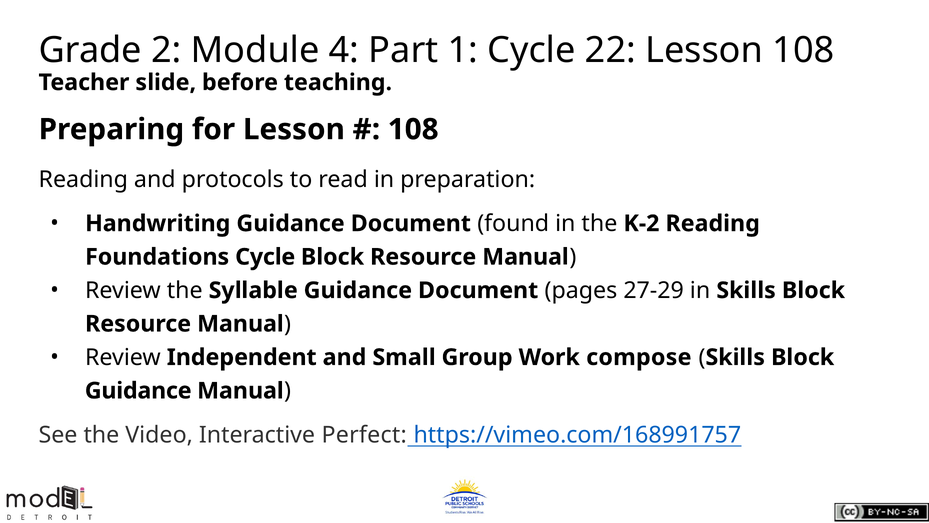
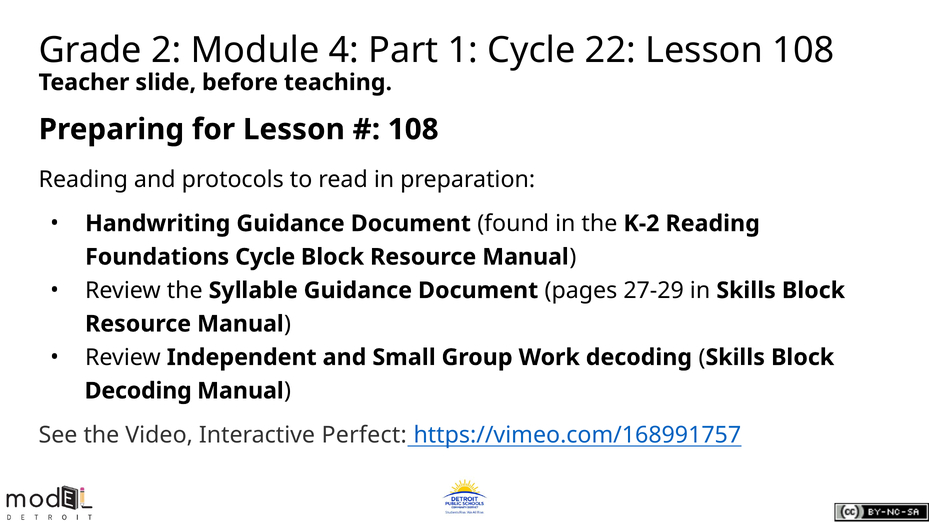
Work compose: compose -> decoding
Guidance at (138, 390): Guidance -> Decoding
